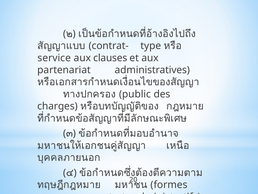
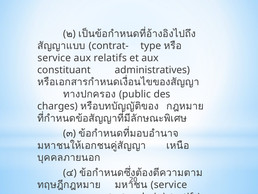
clauses: clauses -> relatifs
partenariat: partenariat -> constituant
formes at (169, 184): formes -> service
